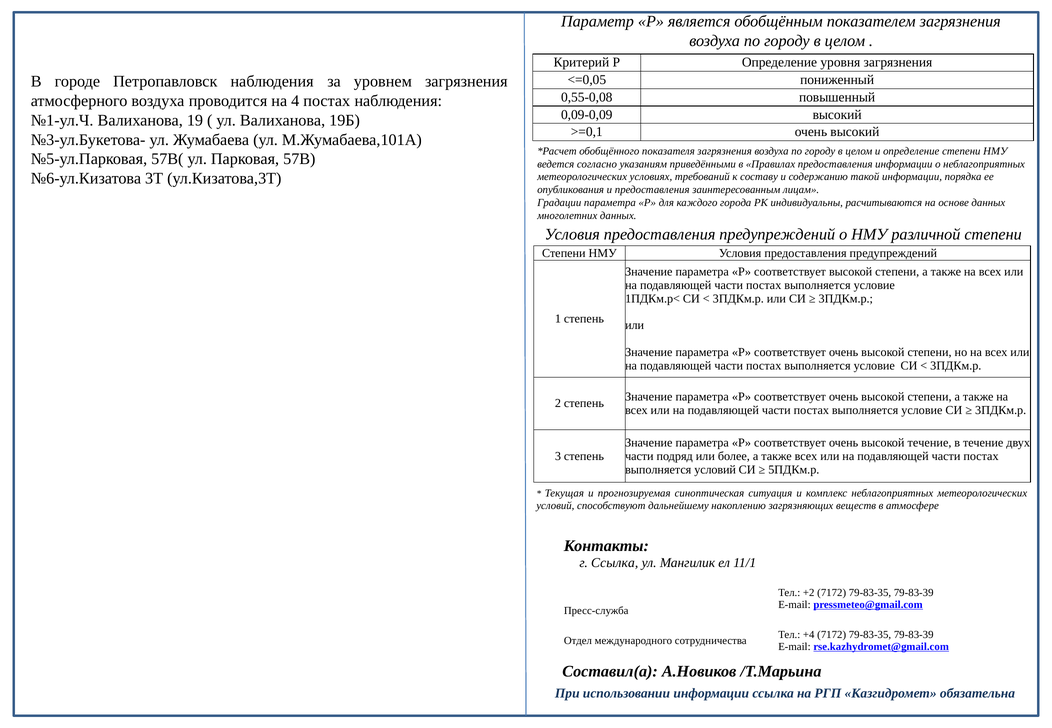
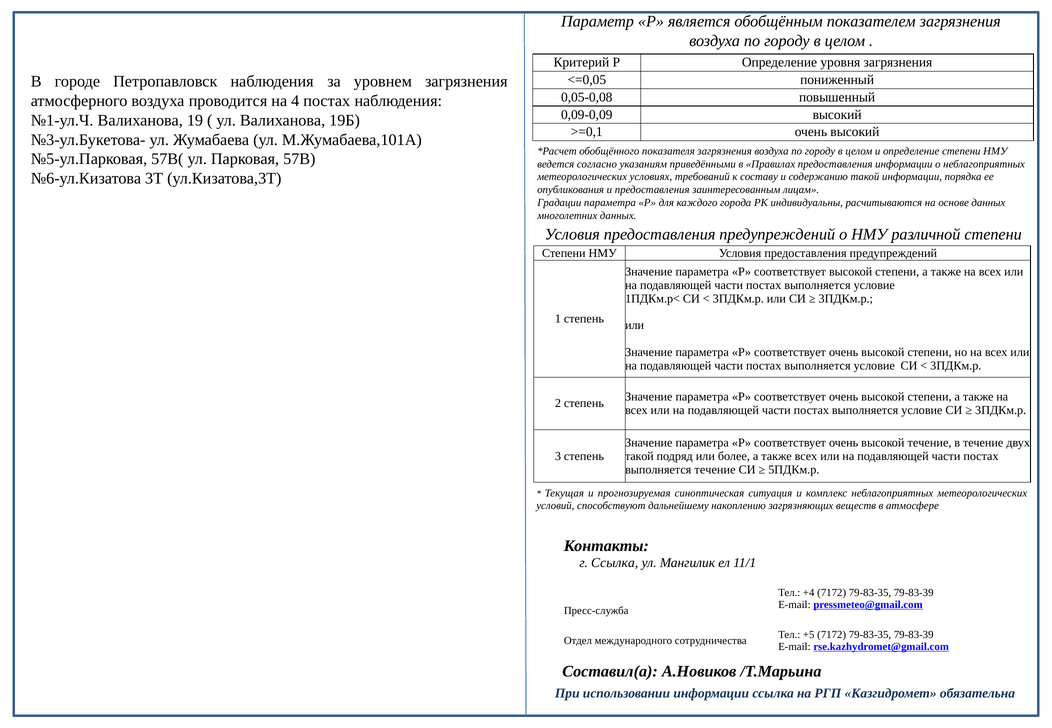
0,55-0,08: 0,55-0,08 -> 0,05-0,08
части at (639, 456): части -> такой
выполняется условий: условий -> течение
+2: +2 -> +4
+4: +4 -> +5
